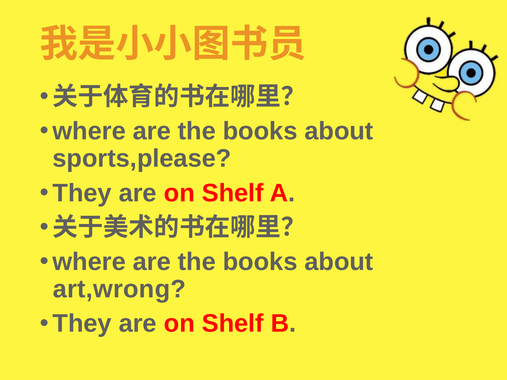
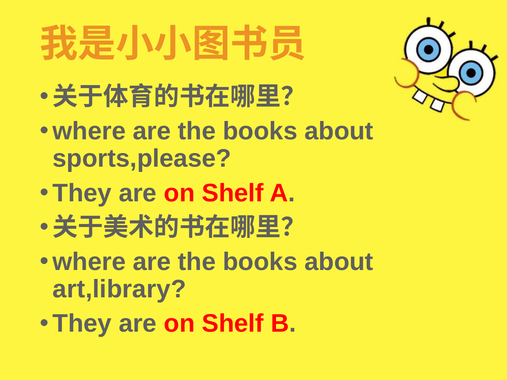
art,wrong: art,wrong -> art,library
